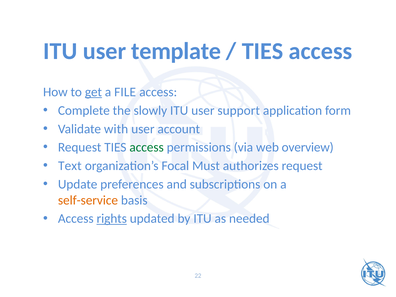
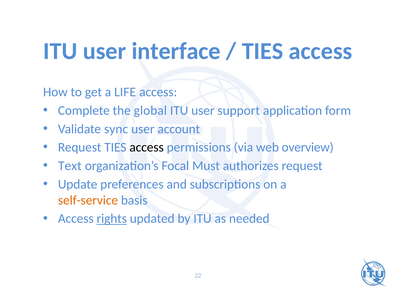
template: template -> interface
get underline: present -> none
FILE: FILE -> LIFE
slowly: slowly -> global
with: with -> sync
access at (147, 147) colour: green -> black
